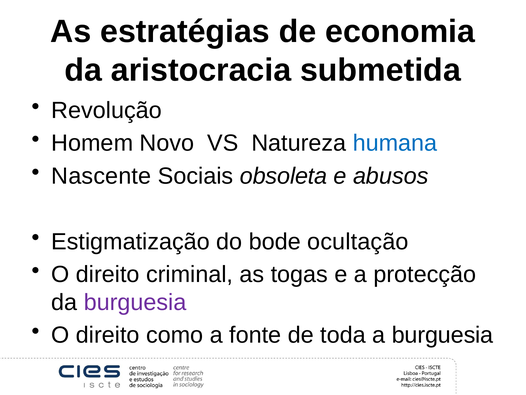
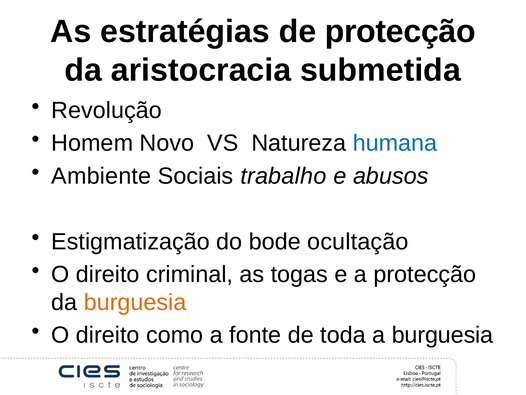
de economia: economia -> protecção
Nascente: Nascente -> Ambiente
obsoleta: obsoleta -> trabalho
burguesia at (135, 302) colour: purple -> orange
